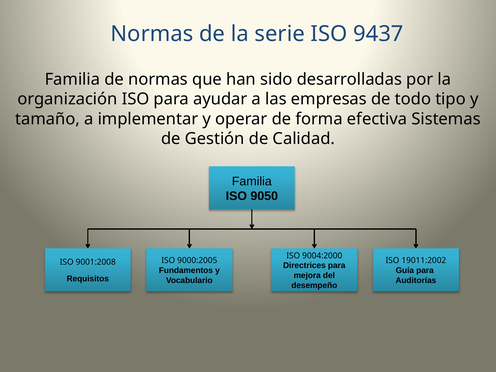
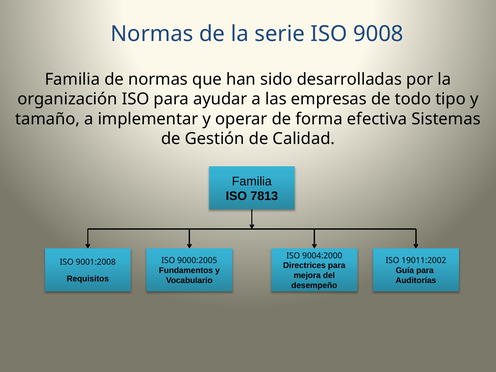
9437: 9437 -> 9008
9050: 9050 -> 7813
